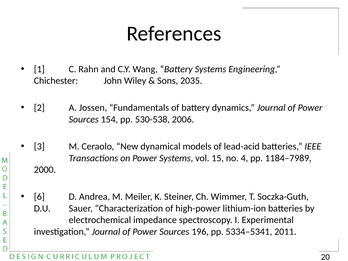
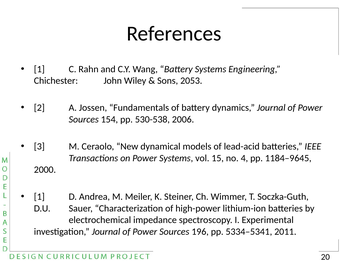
2035: 2035 -> 2053
1184–7989: 1184–7989 -> 1184–9645
6 at (39, 197): 6 -> 1
